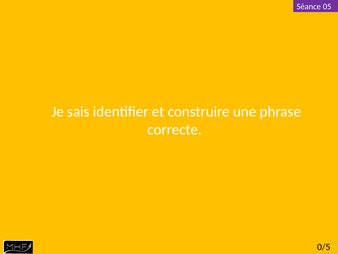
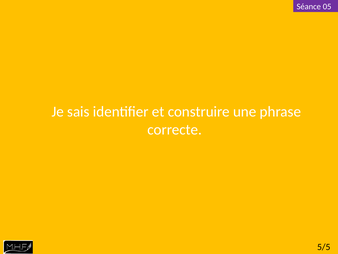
0/5: 0/5 -> 5/5
